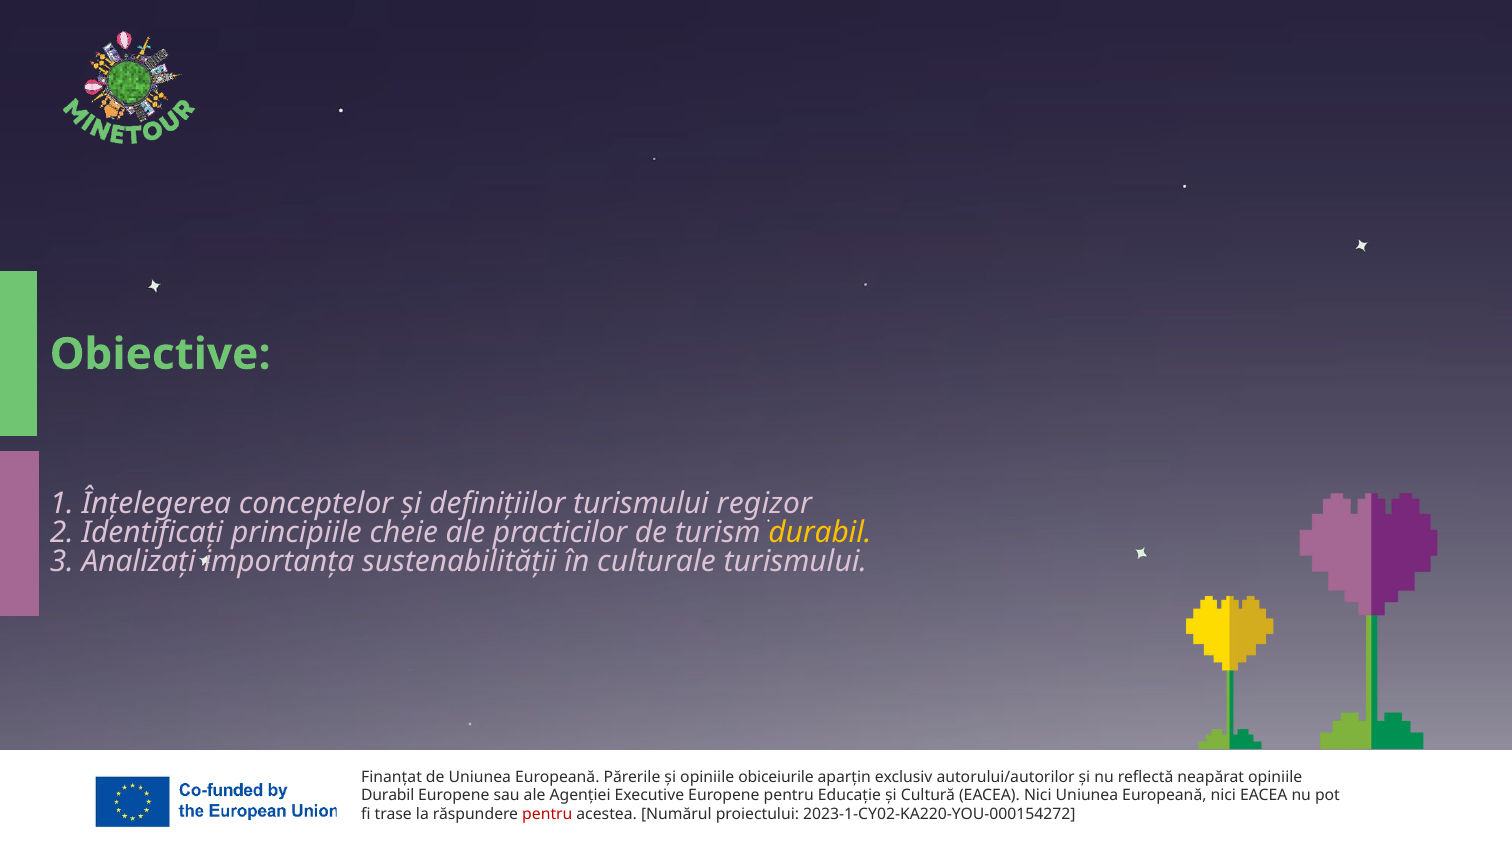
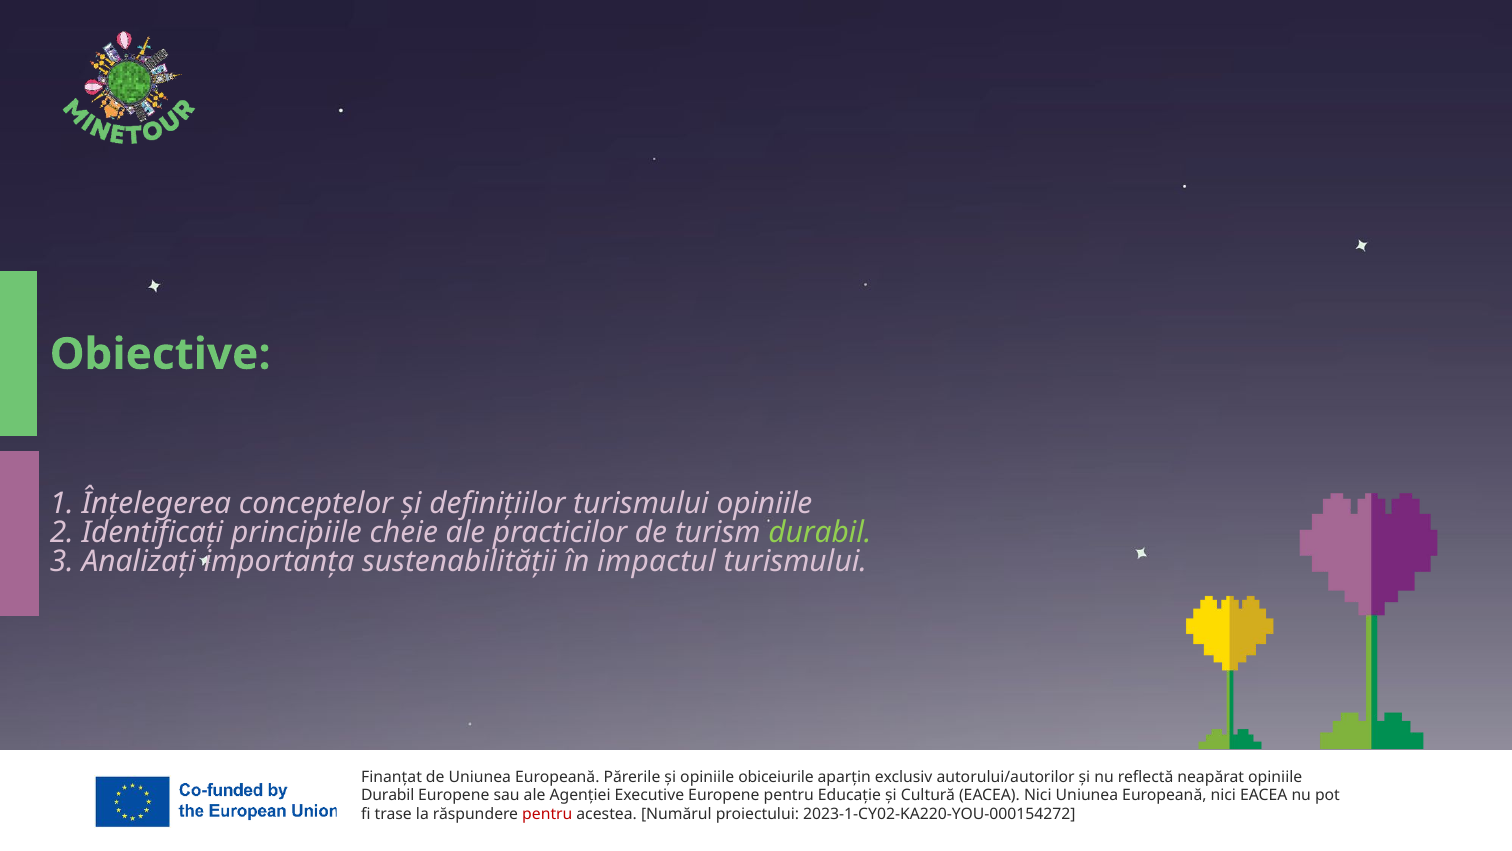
turismului regizor: regizor -> opiniile
durabil at (820, 532) colour: yellow -> light green
culturale: culturale -> impactul
